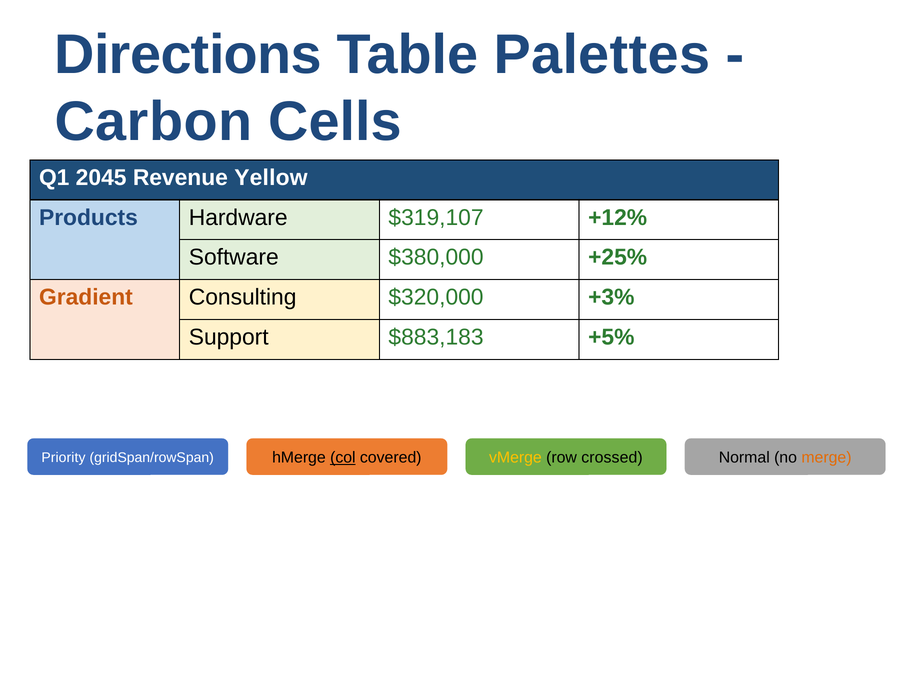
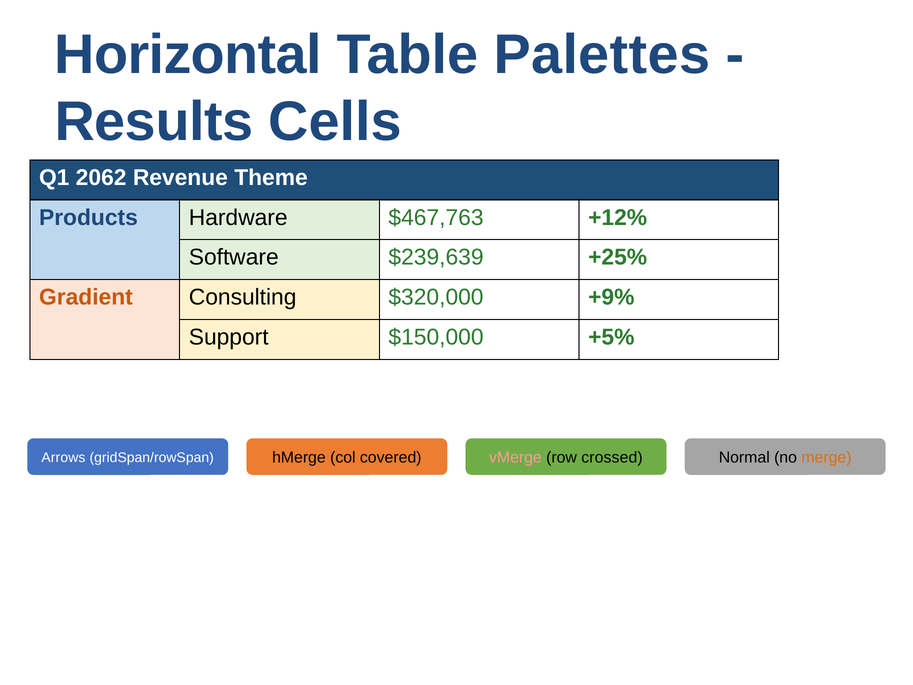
Directions: Directions -> Horizontal
Carbon: Carbon -> Results
2045: 2045 -> 2062
Yellow: Yellow -> Theme
$319,107: $319,107 -> $467,763
$380,000: $380,000 -> $239,639
+3%: +3% -> +9%
$883,183: $883,183 -> $150,000
Priority: Priority -> Arrows
col underline: present -> none
vMerge colour: yellow -> pink
